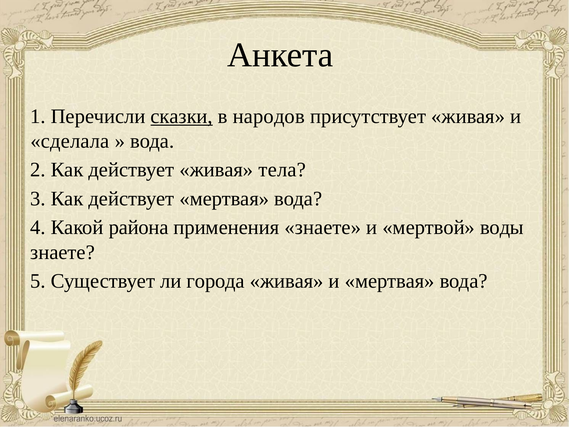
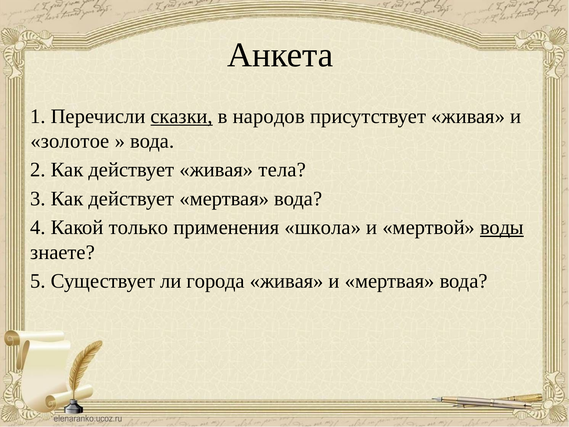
сделала: сделала -> золотое
района: района -> только
применения знаете: знаете -> школа
воды underline: none -> present
